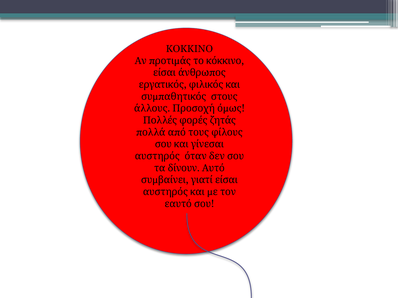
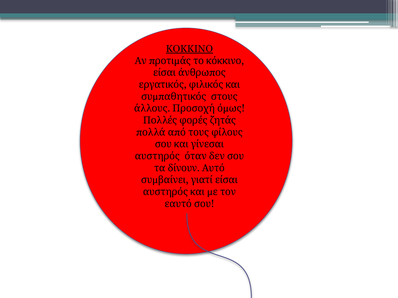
ΚΟΚΚΙΝΟ underline: none -> present
